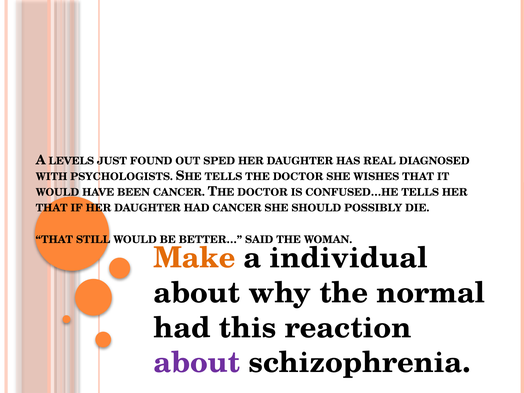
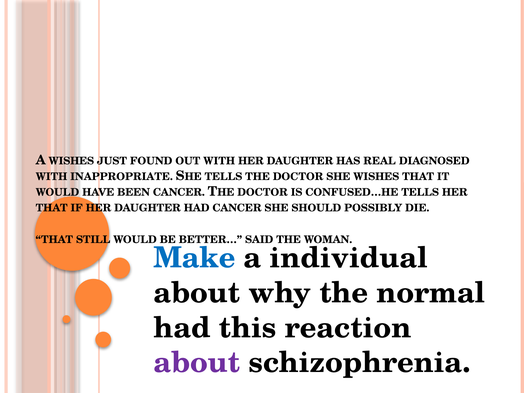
A LEVELS: LEVELS -> WISHES
OUT SPED: SPED -> WITH
PSYCHOLOGISTS: PSYCHOLOGISTS -> INAPPROPRIATE
Make colour: orange -> blue
